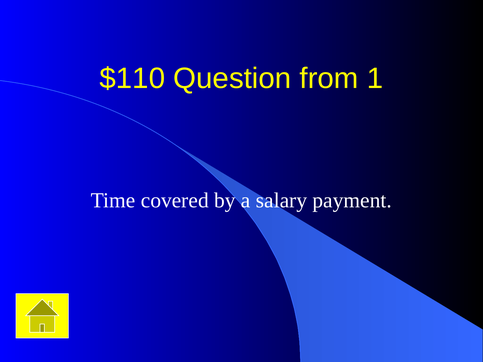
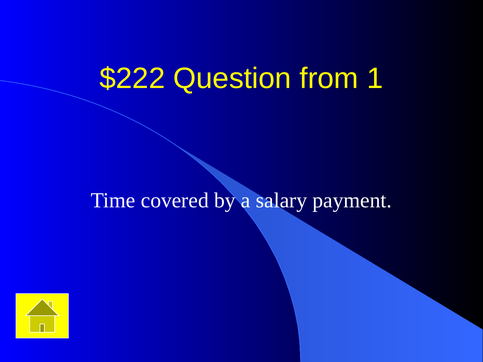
$110: $110 -> $222
